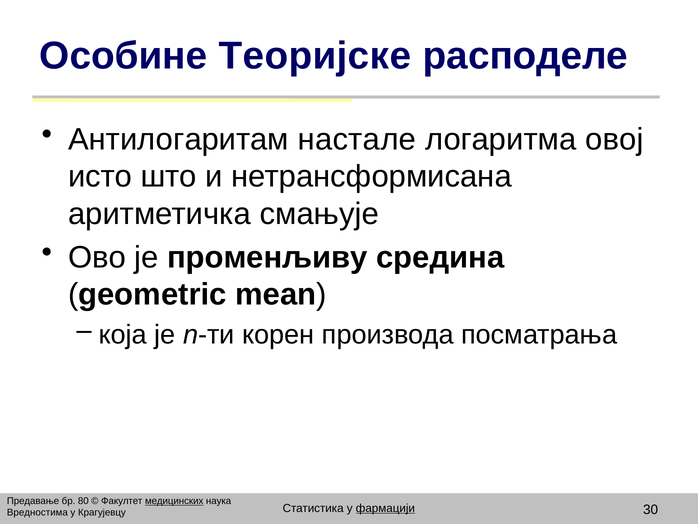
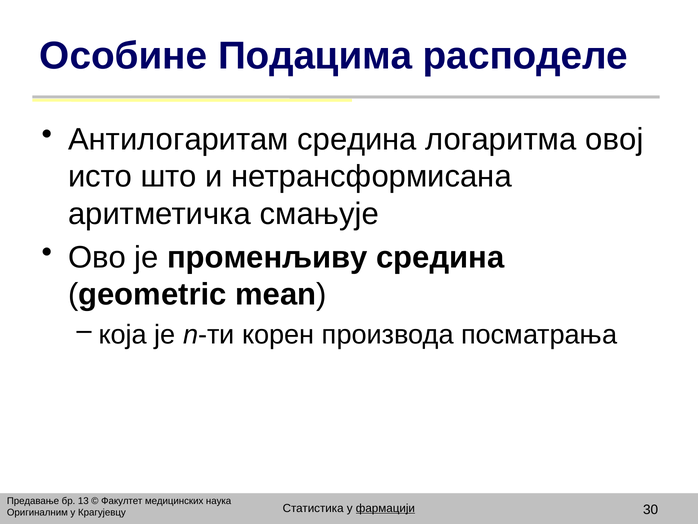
Теоријске: Теоријске -> Подацима
Aнтилогаритам настале: настале -> средина
80: 80 -> 13
медицинских underline: present -> none
Вредностима: Вредностима -> Оригиналним
